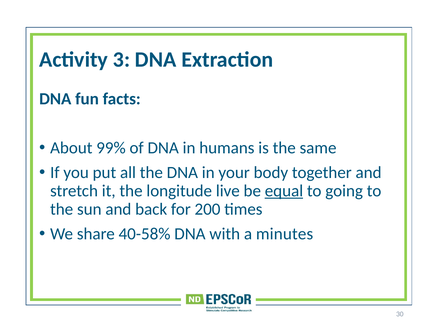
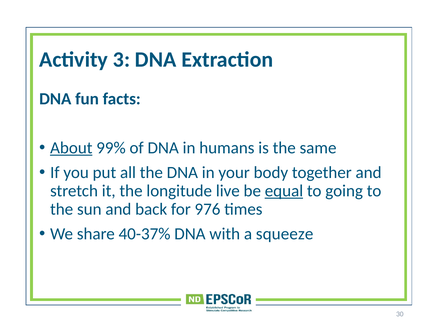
About underline: none -> present
200: 200 -> 976
40-58%: 40-58% -> 40-37%
minutes: minutes -> squeeze
